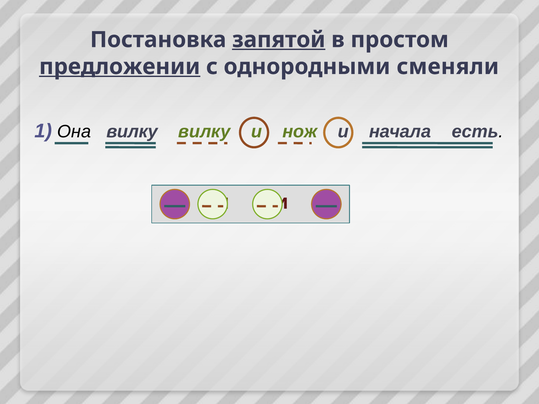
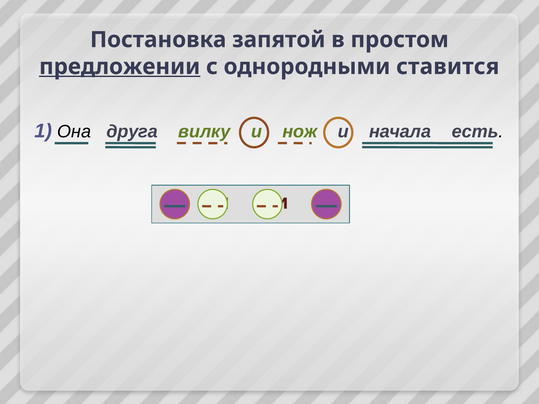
запятой underline: present -> none
сменяли: сменяли -> ставится
Она вилку: вилку -> друга
